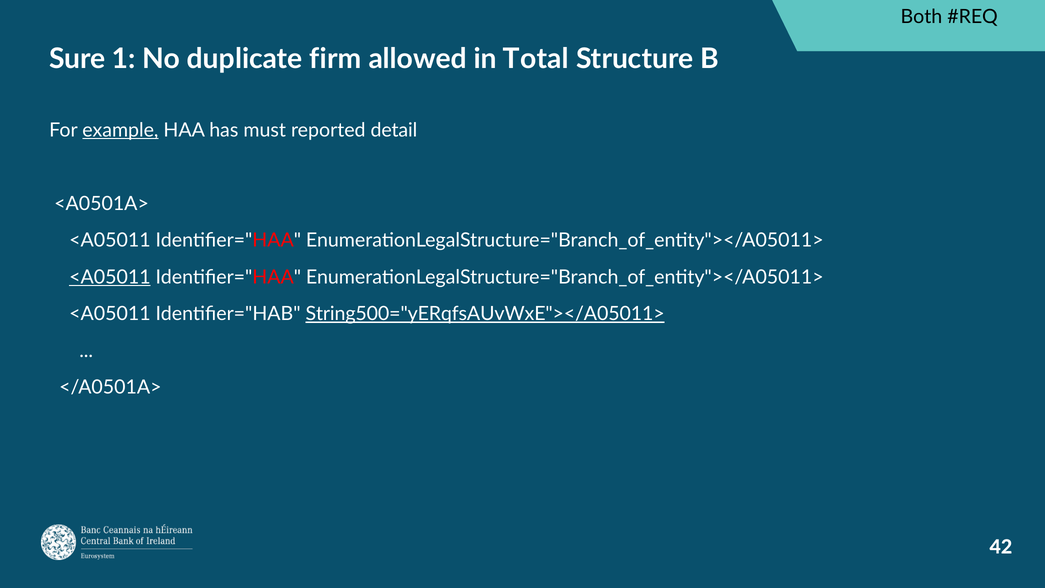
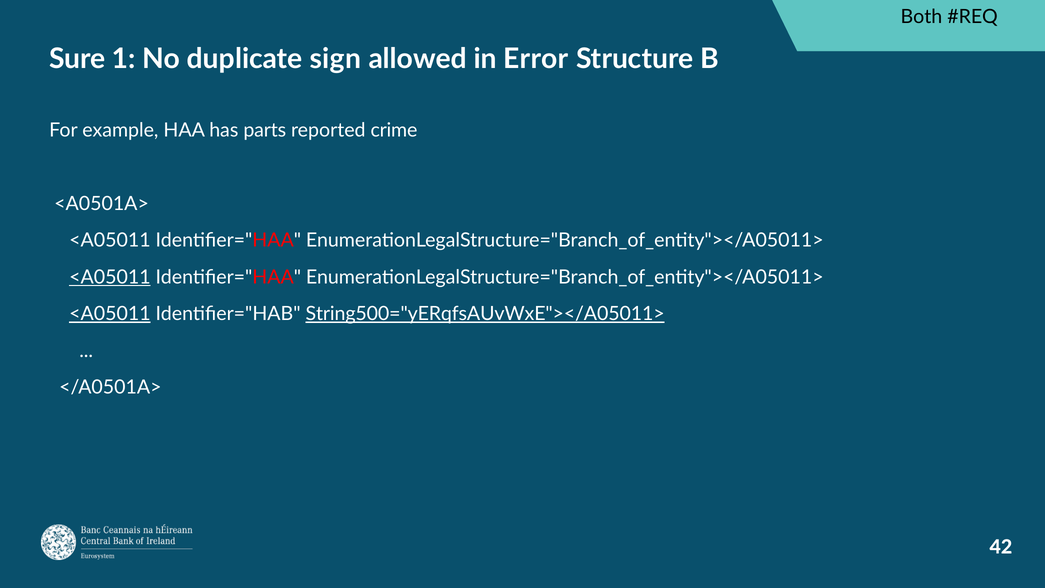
firm: firm -> sign
Total: Total -> Error
example underline: present -> none
must: must -> parts
detail: detail -> crime
<A05011 at (110, 314) underline: none -> present
